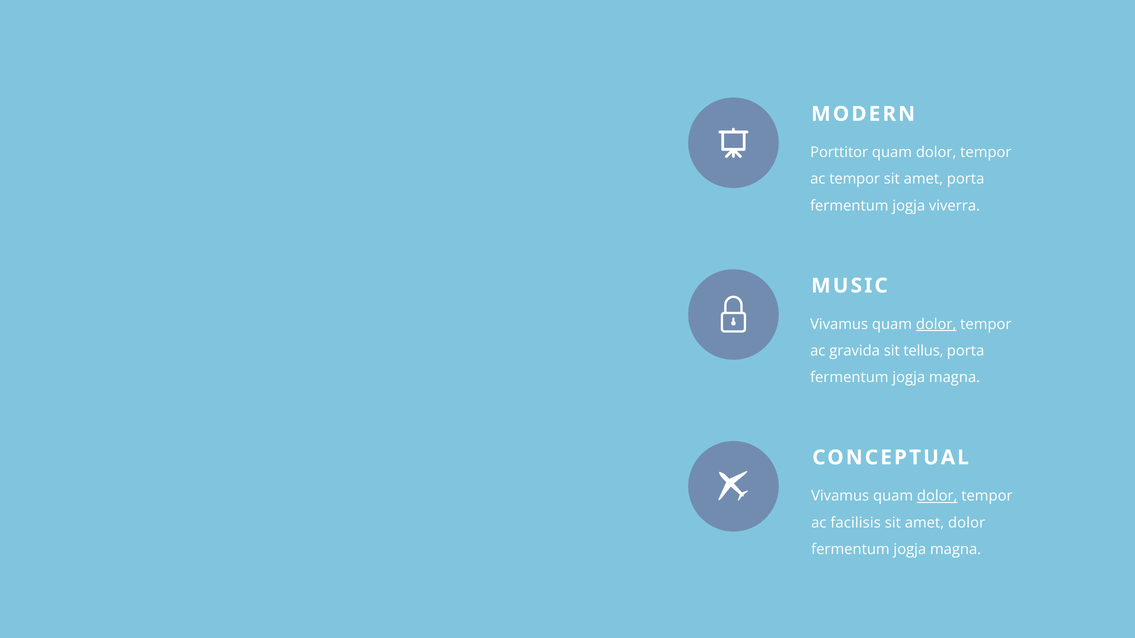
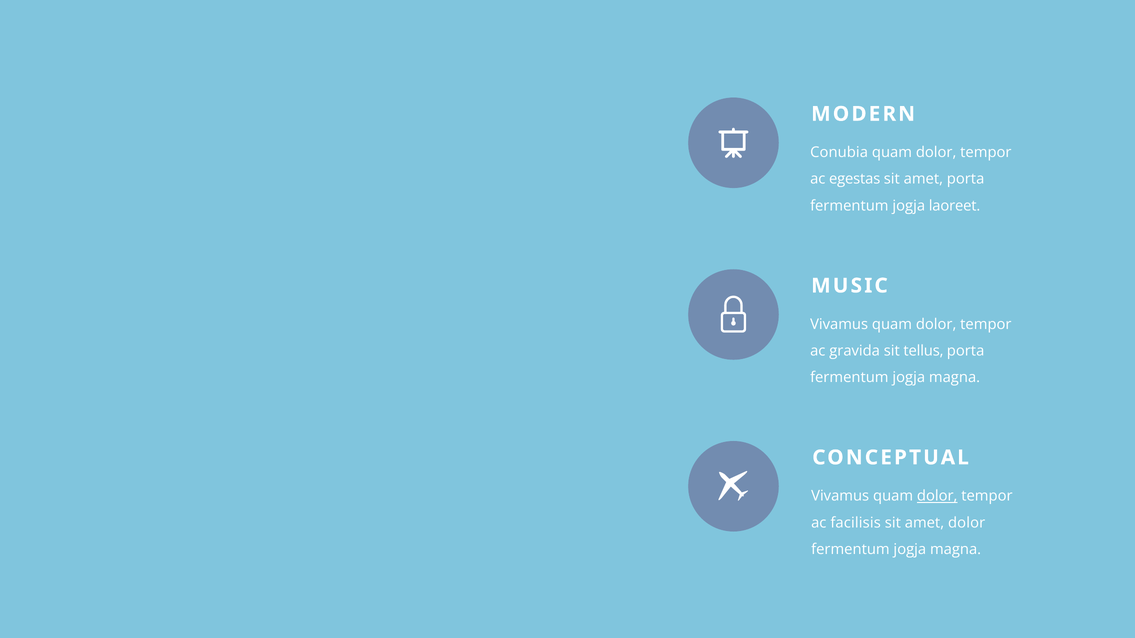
Porttitor: Porttitor -> Conubia
ac tempor: tempor -> egestas
viverra: viverra -> laoreet
dolor at (936, 324) underline: present -> none
